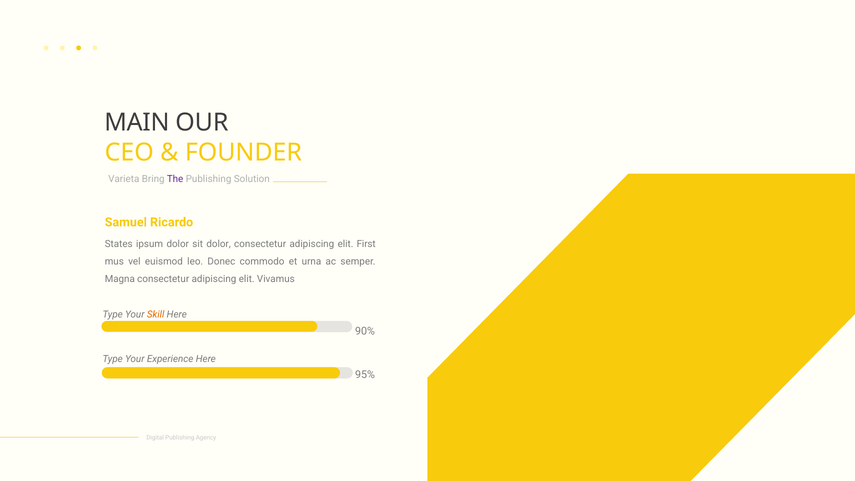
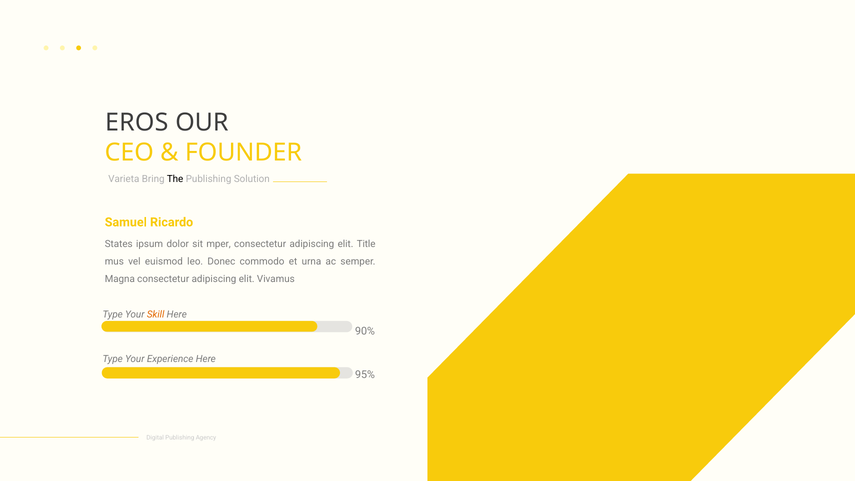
MAIN: MAIN -> EROS
The colour: purple -> black
sit dolor: dolor -> mper
First: First -> Title
